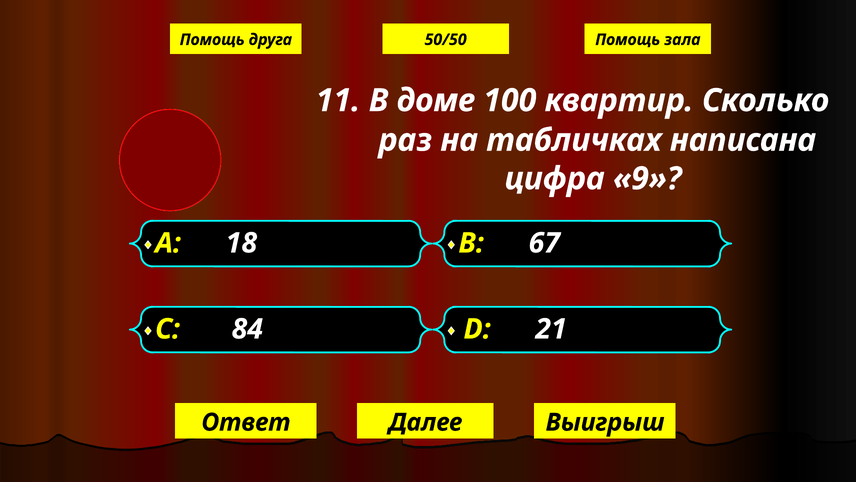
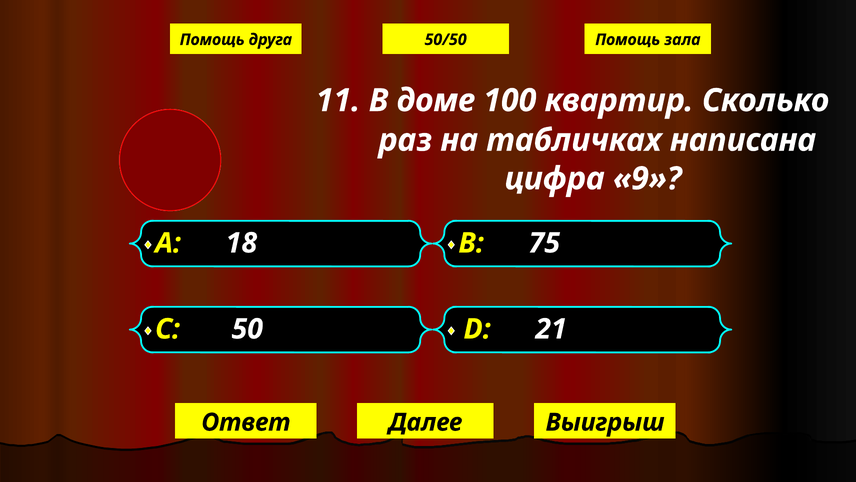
67: 67 -> 75
84: 84 -> 50
